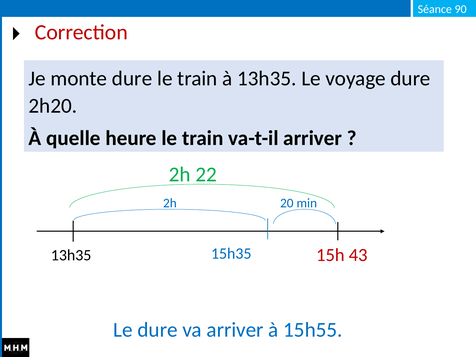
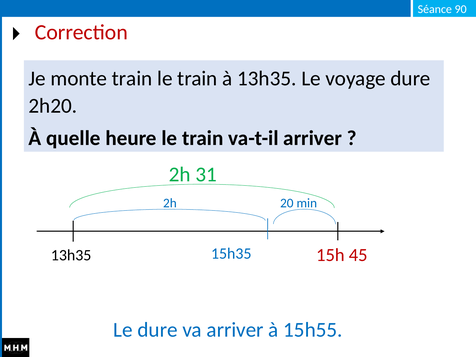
monte dure: dure -> train
22: 22 -> 31
43: 43 -> 45
